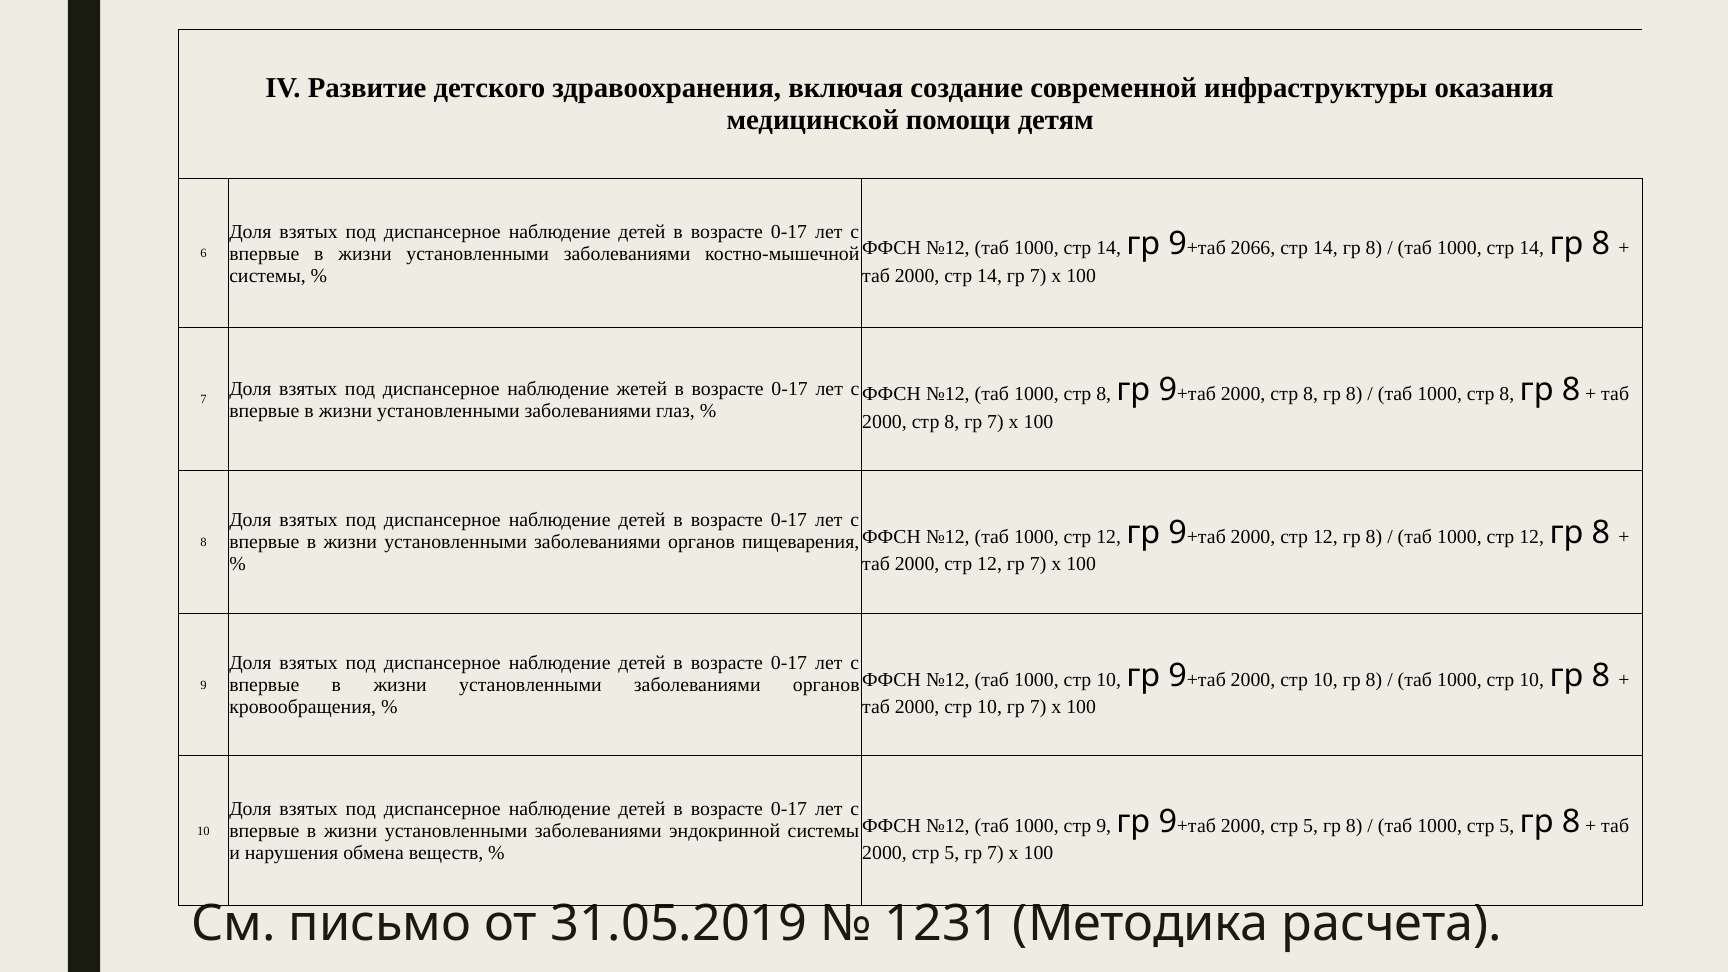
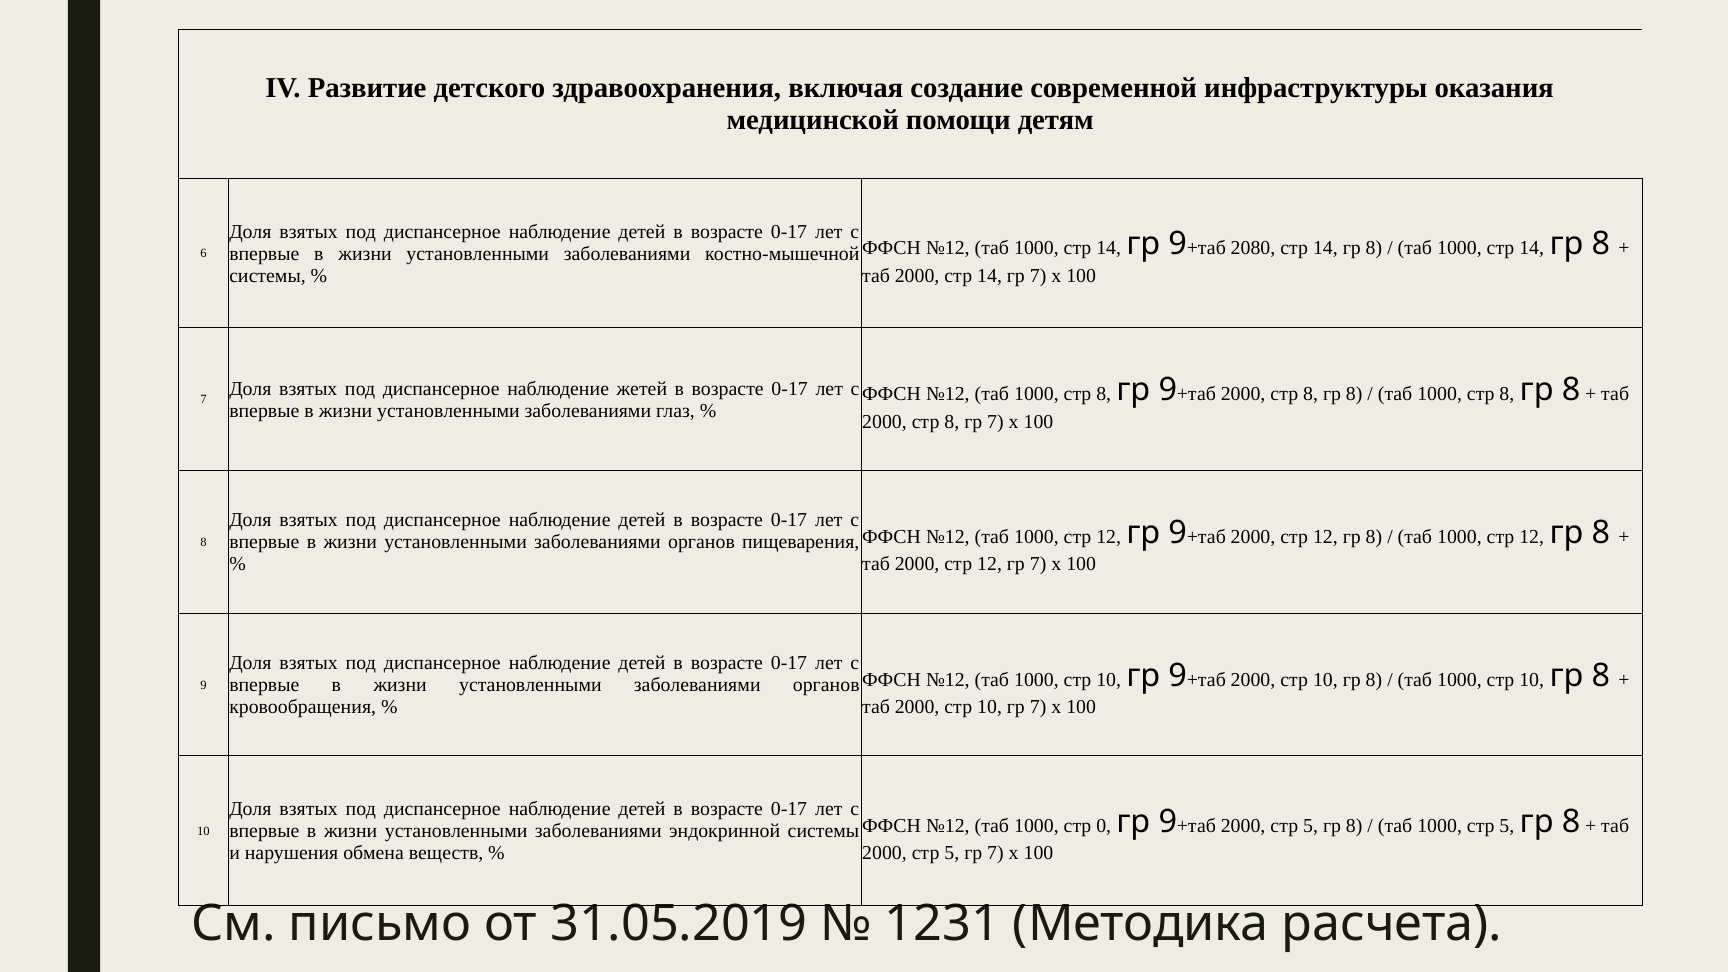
2066: 2066 -> 2080
стр 9: 9 -> 0
